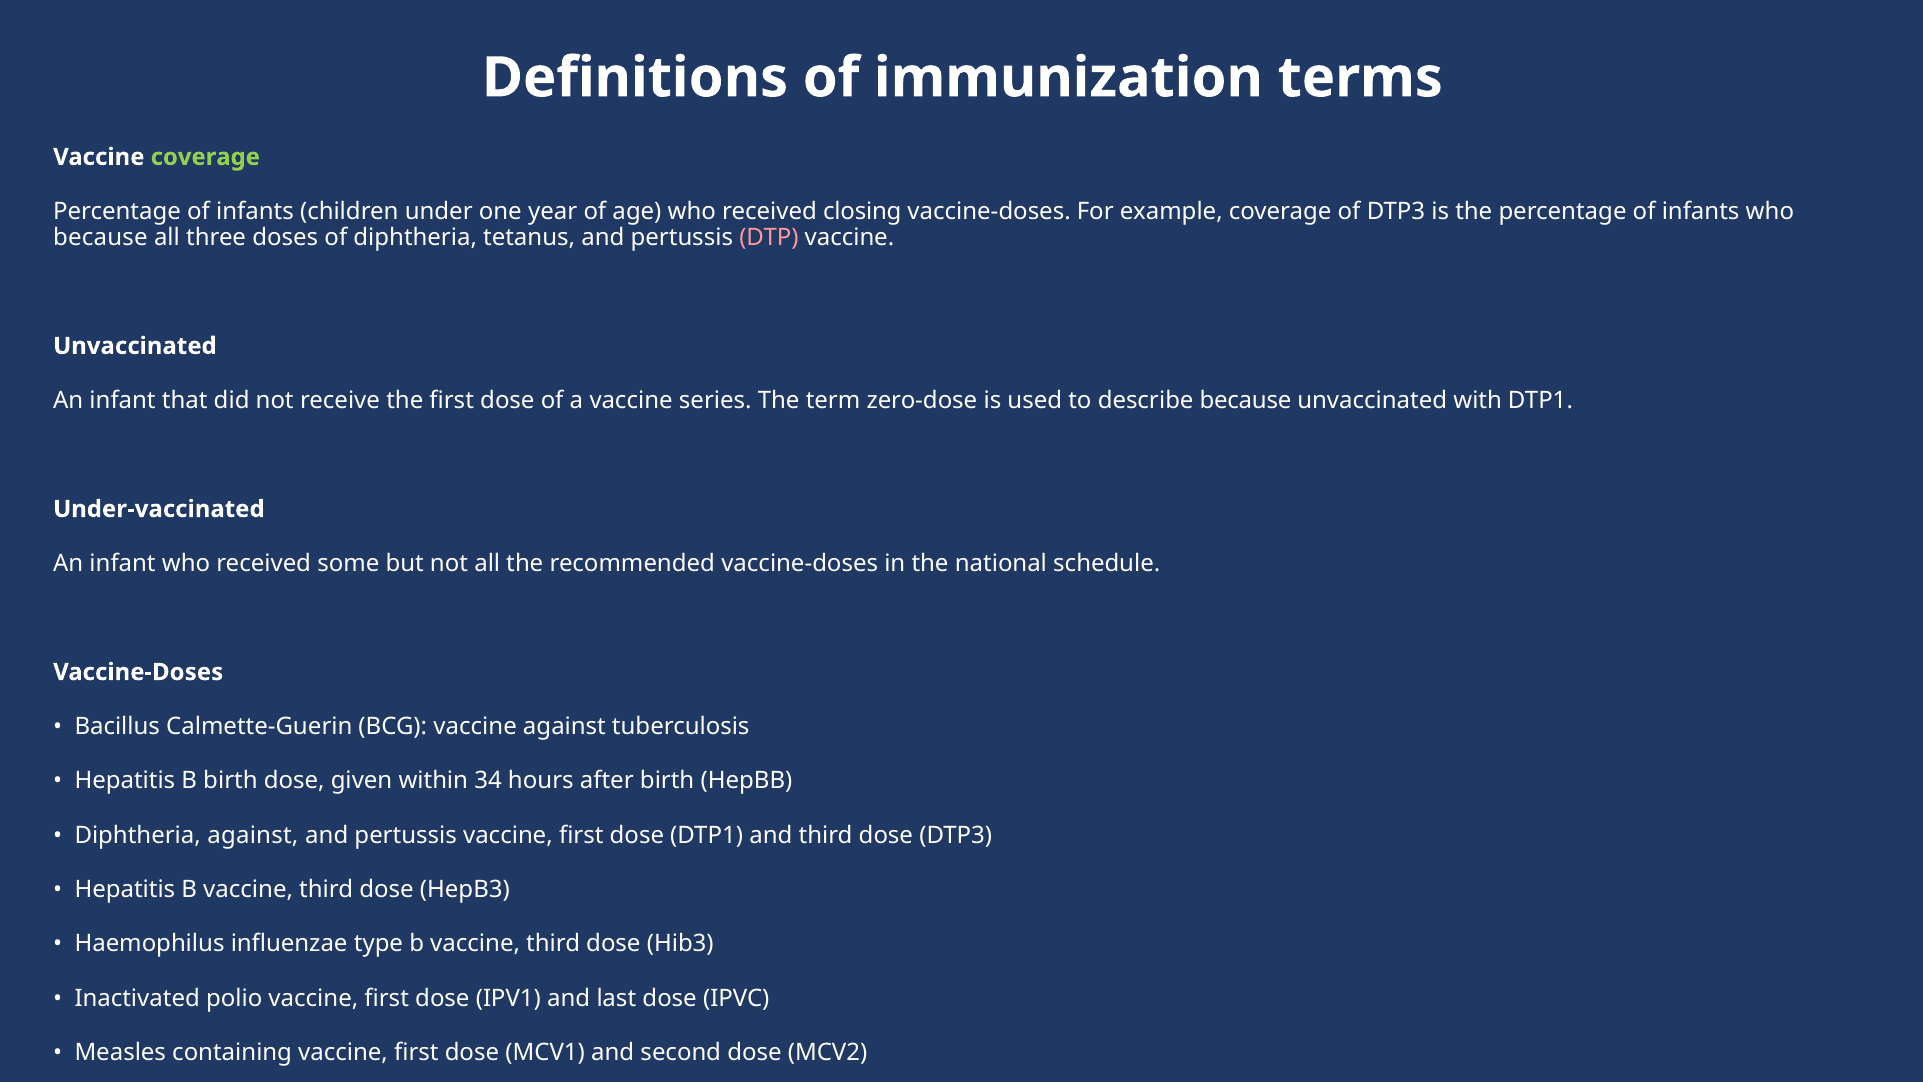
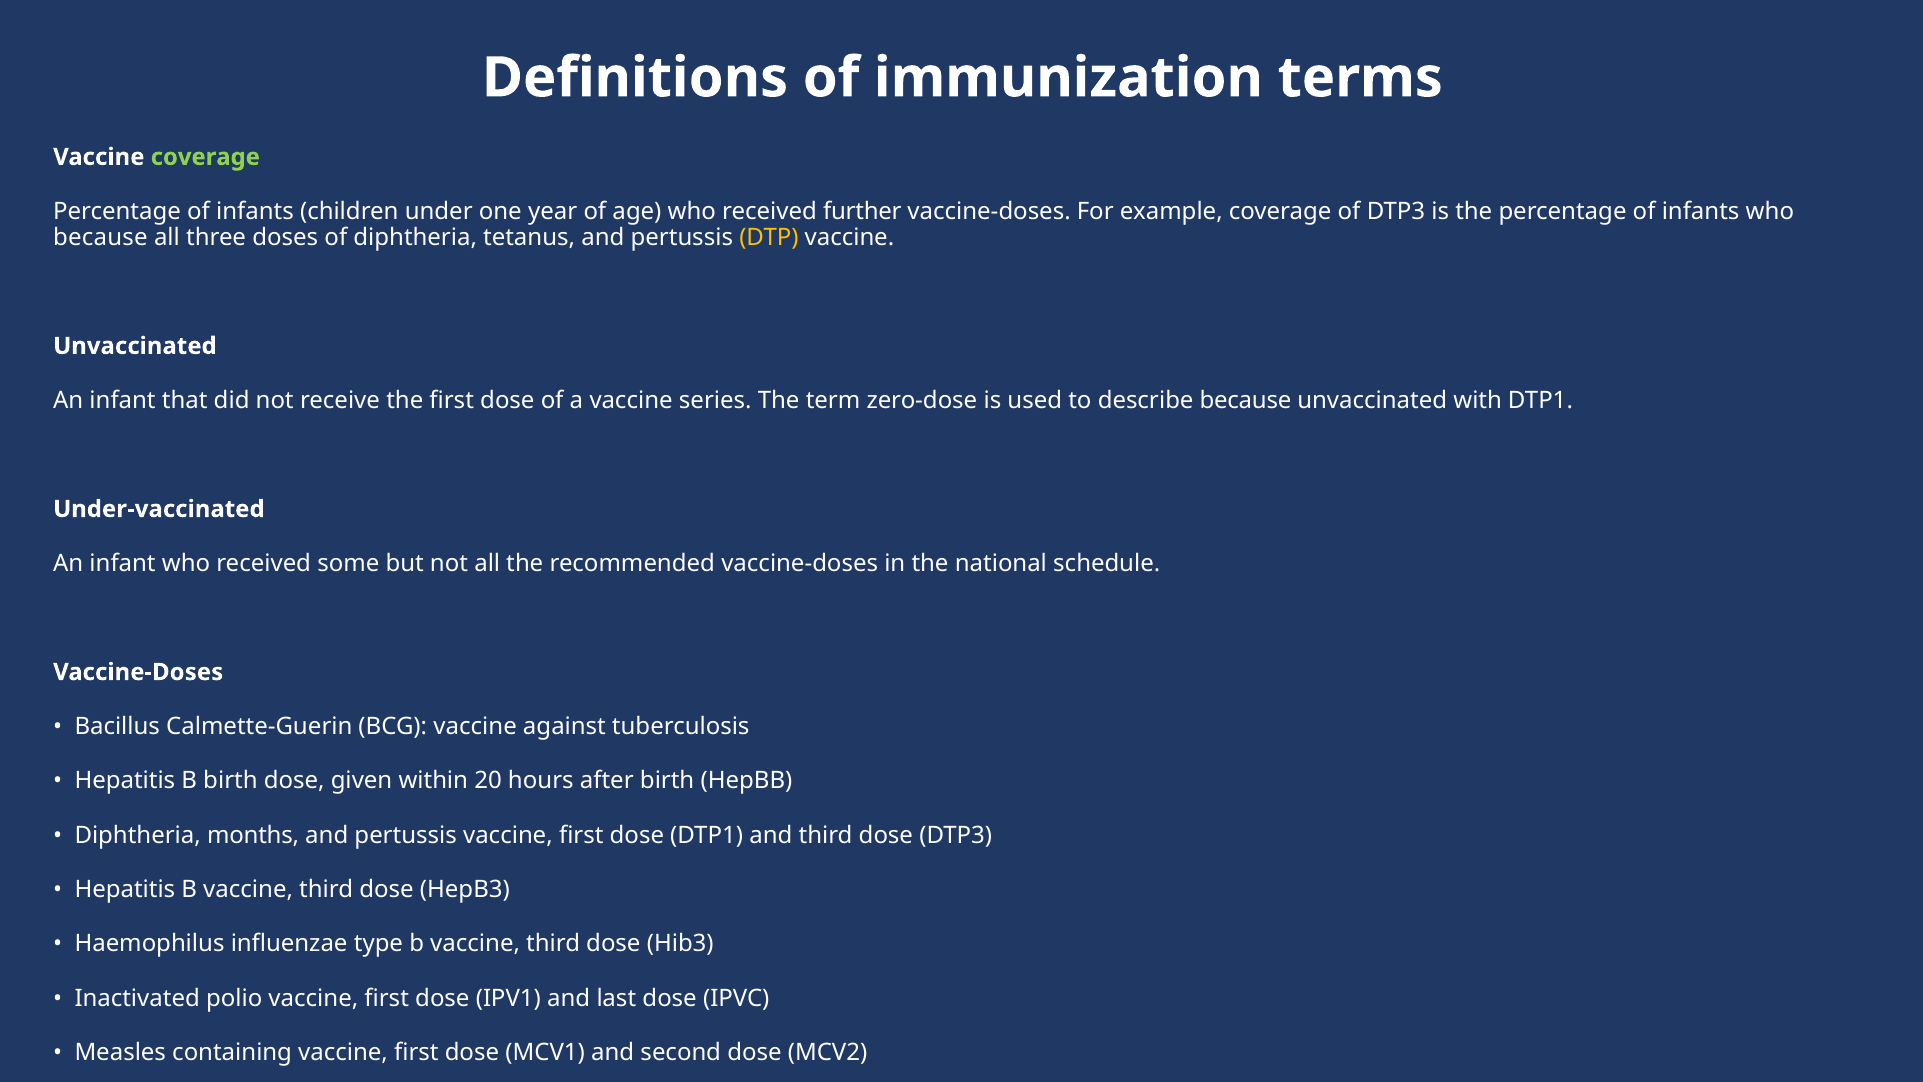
closing: closing -> further
DTP colour: pink -> yellow
34: 34 -> 20
Diphtheria against: against -> months
